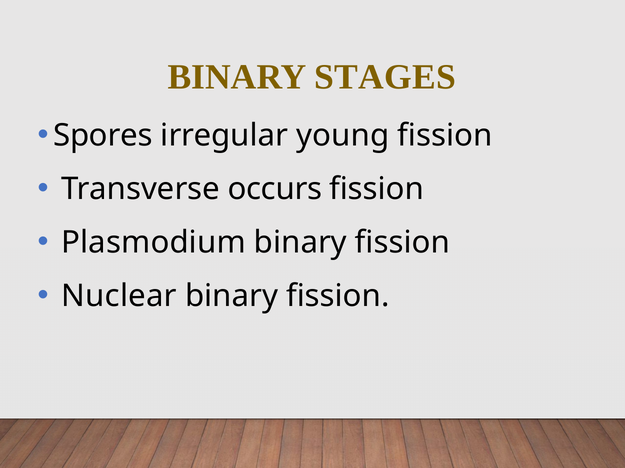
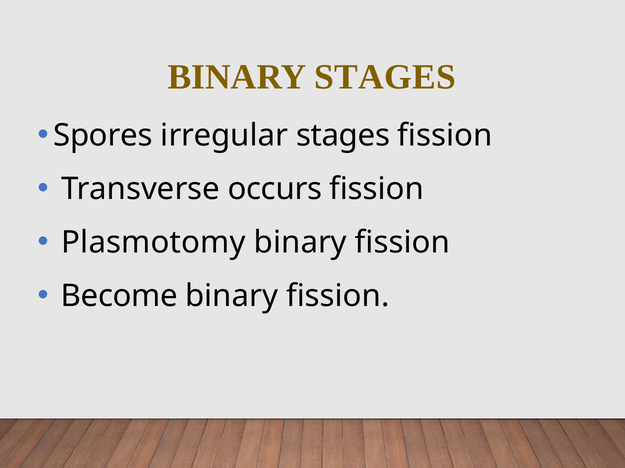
irregular young: young -> stages
Plasmodium: Plasmodium -> Plasmotomy
Nuclear: Nuclear -> Become
